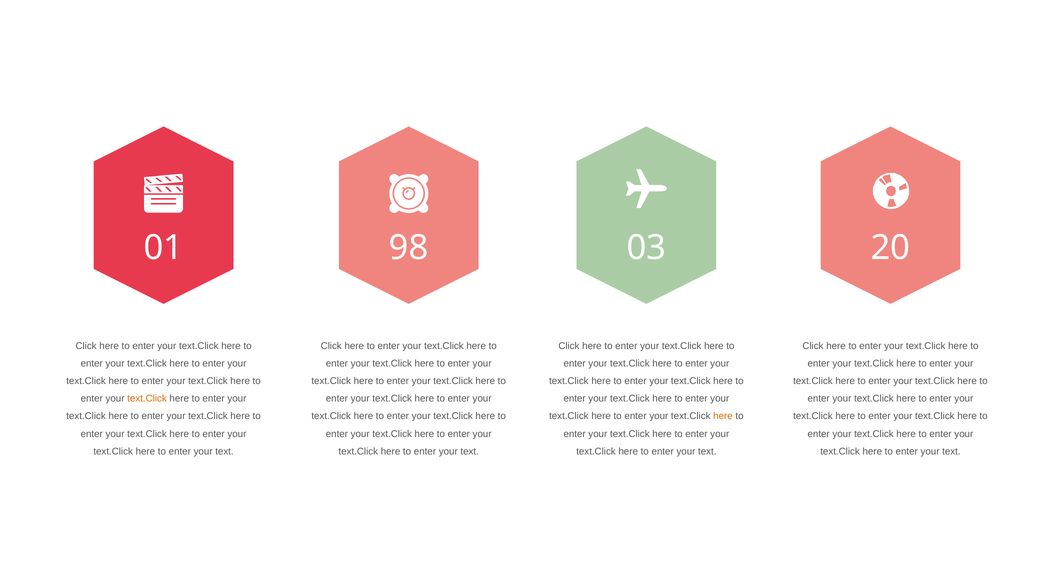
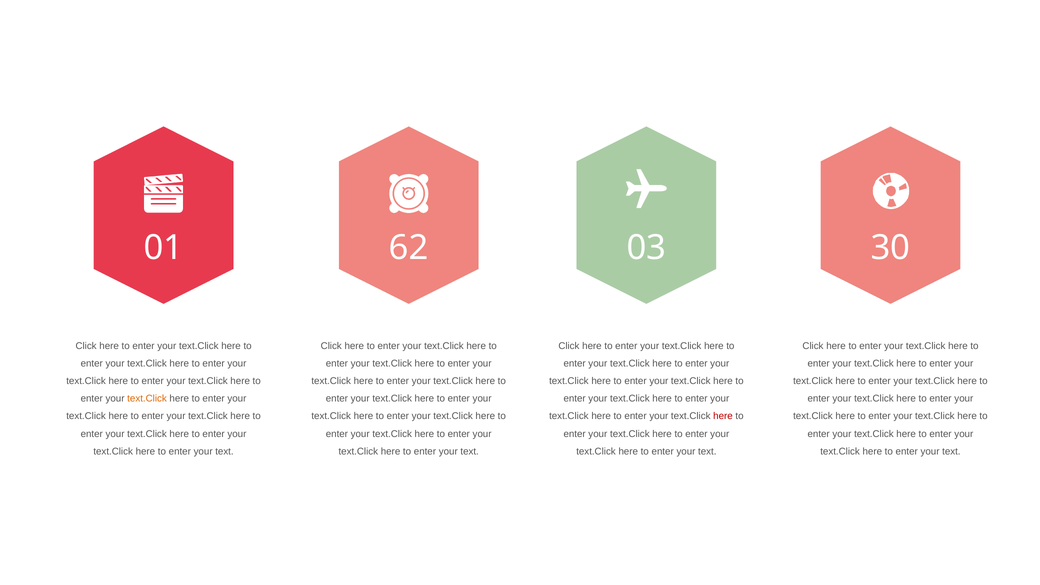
98: 98 -> 62
20: 20 -> 30
here at (723, 416) colour: orange -> red
